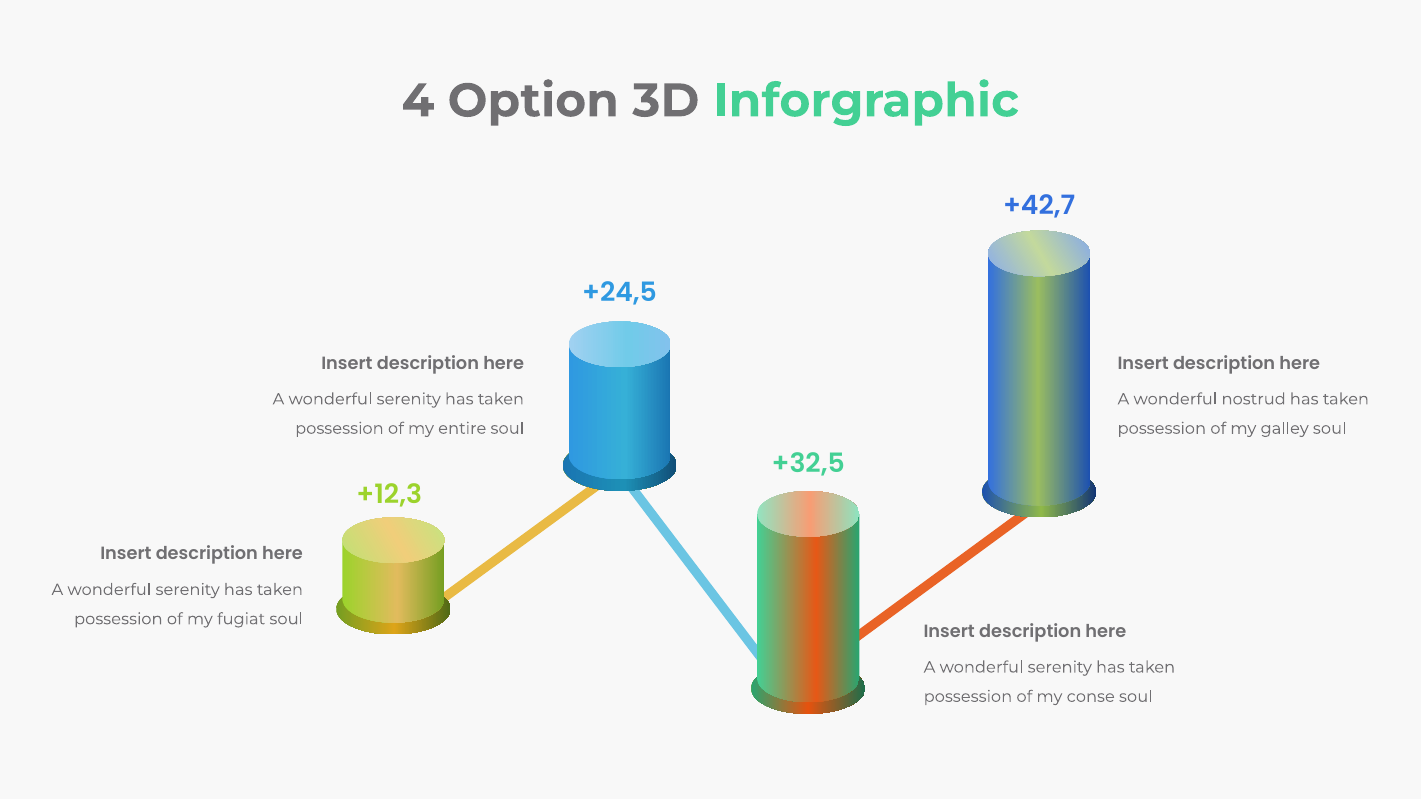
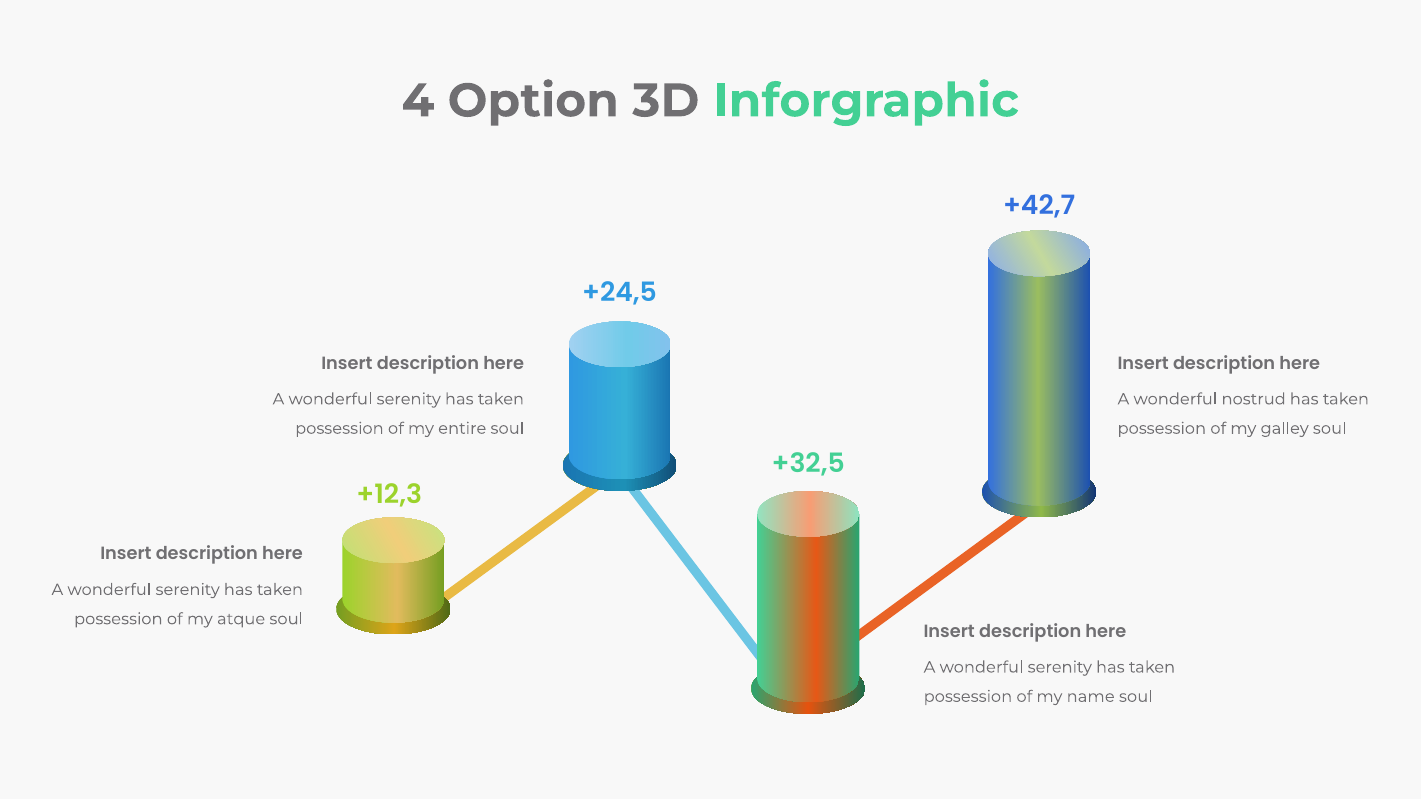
fugiat: fugiat -> atque
conse: conse -> name
